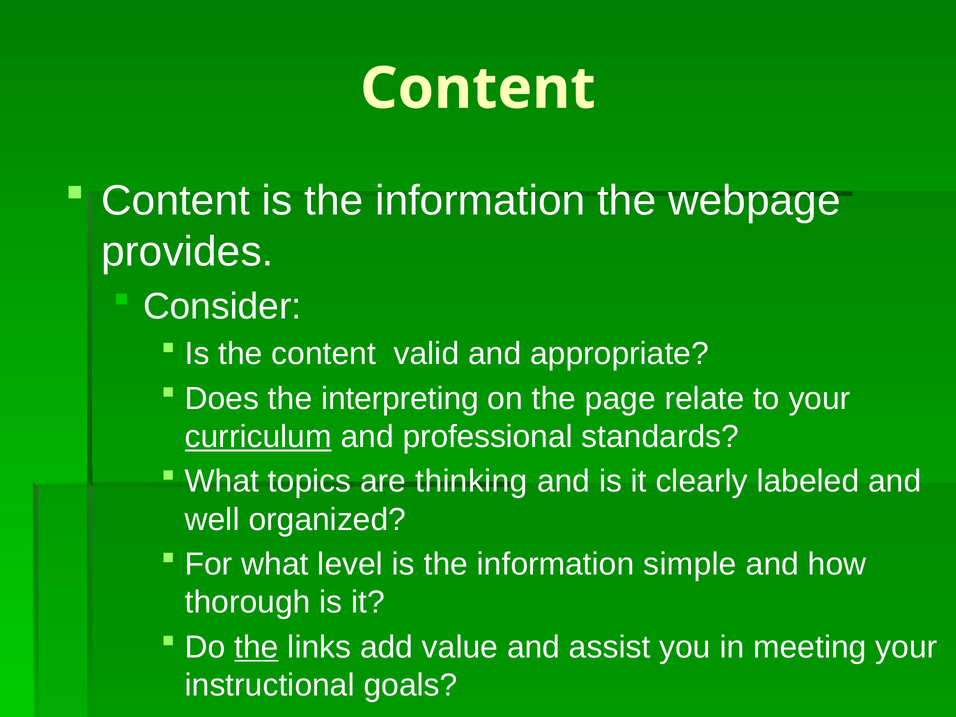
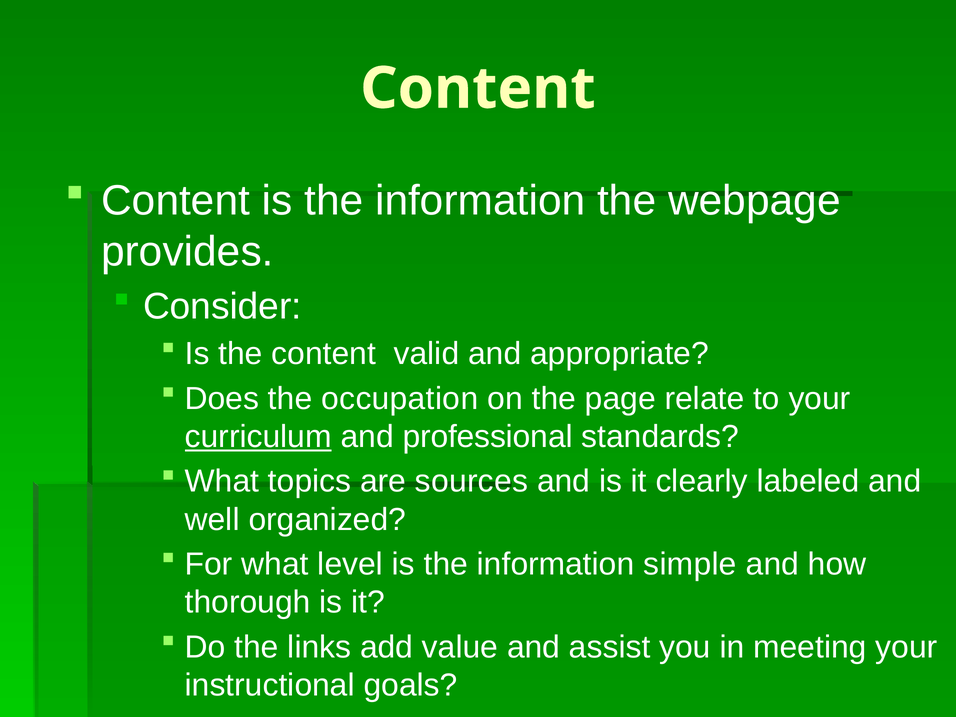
interpreting: interpreting -> occupation
thinking: thinking -> sources
the at (257, 647) underline: present -> none
